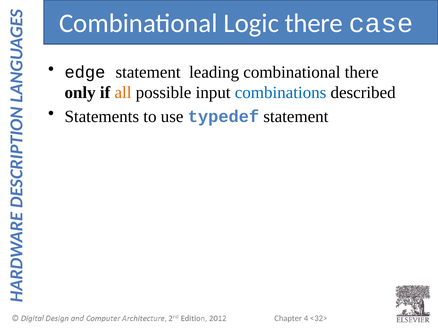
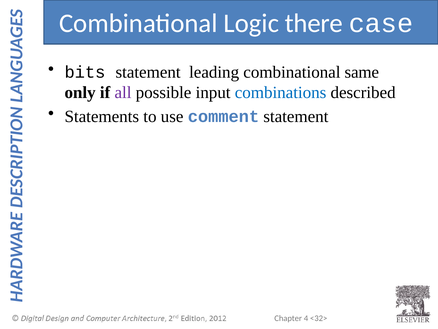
edge: edge -> bits
combinational there: there -> same
all colour: orange -> purple
typedef: typedef -> comment
